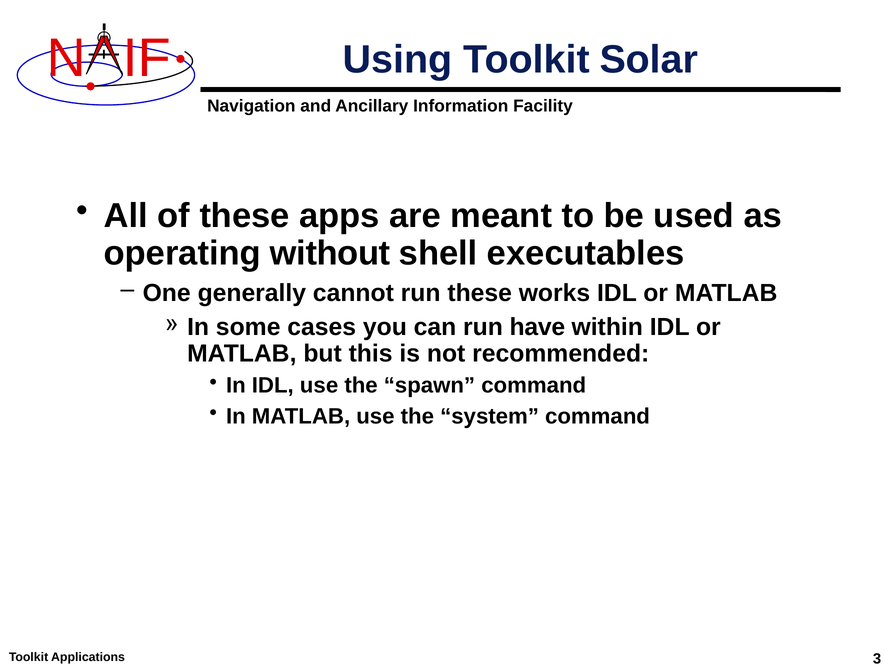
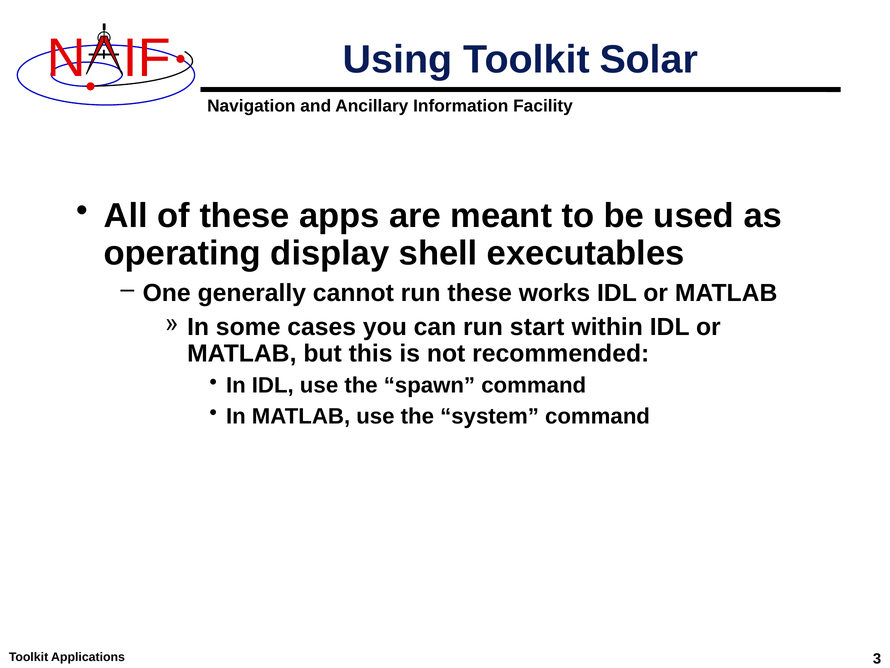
without: without -> display
have: have -> start
